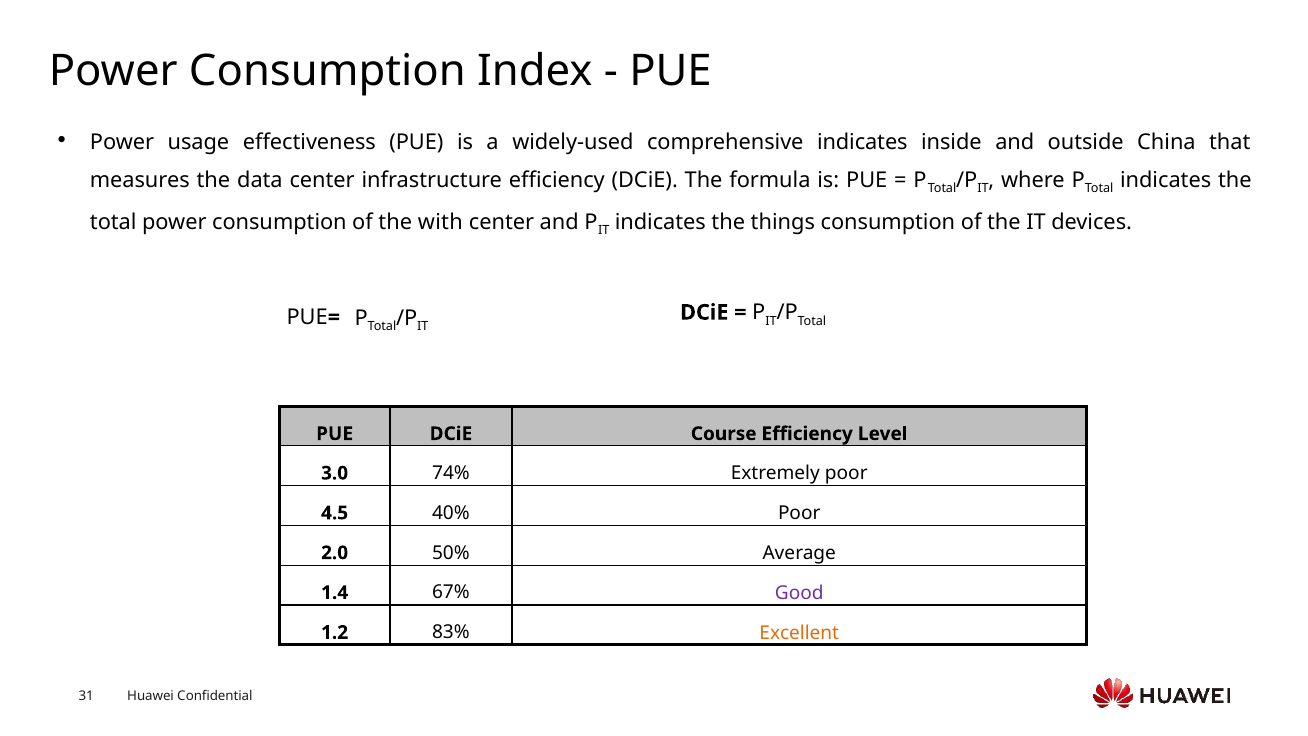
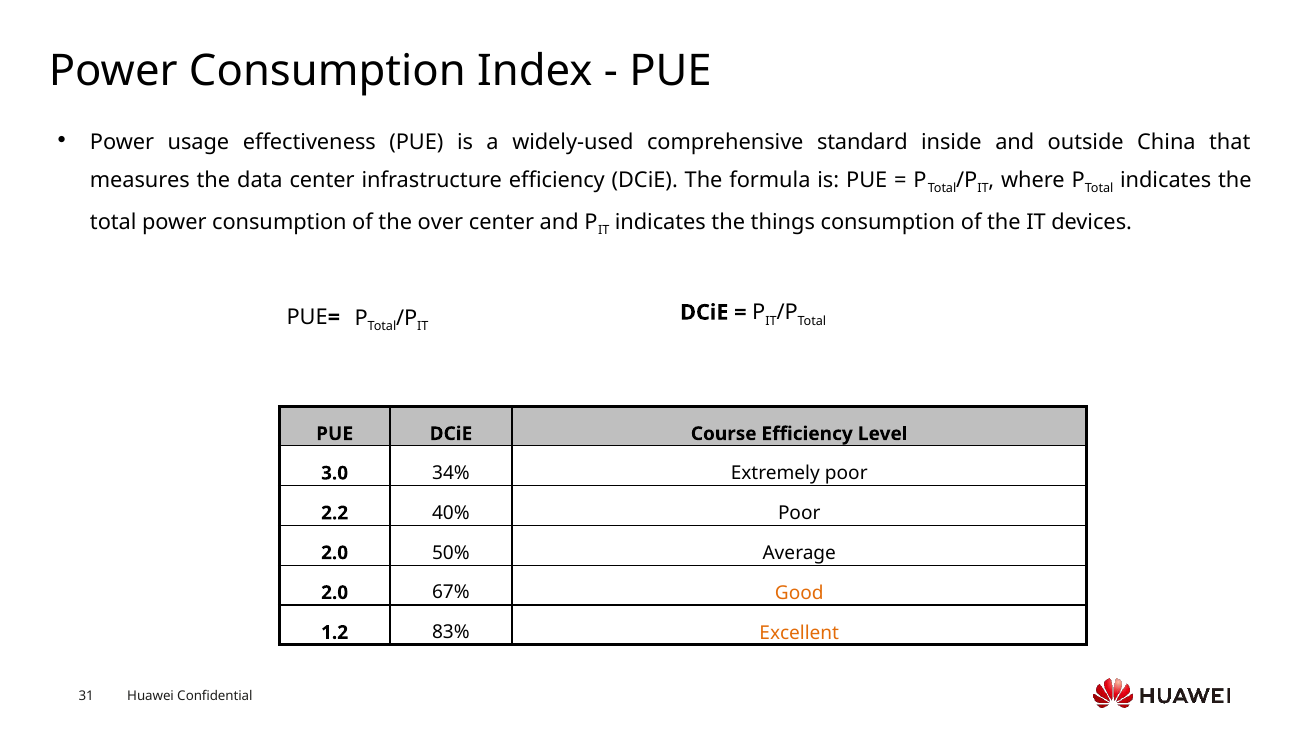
comprehensive indicates: indicates -> standard
with: with -> over
74%: 74% -> 34%
4.5: 4.5 -> 2.2
1.4 at (335, 592): 1.4 -> 2.0
Good colour: purple -> orange
